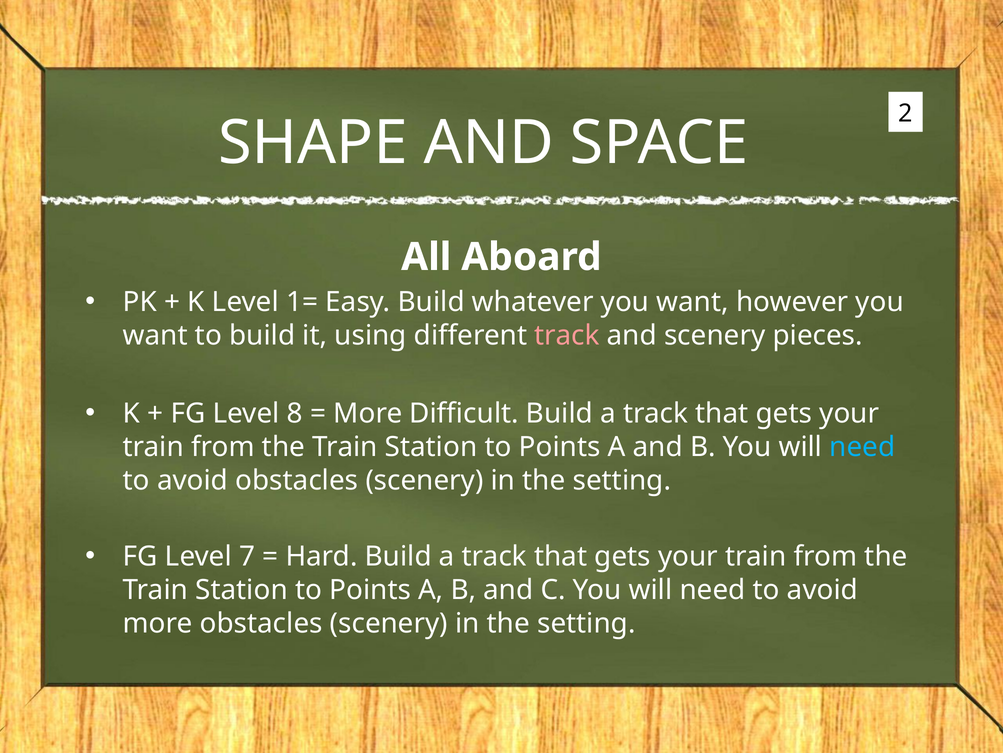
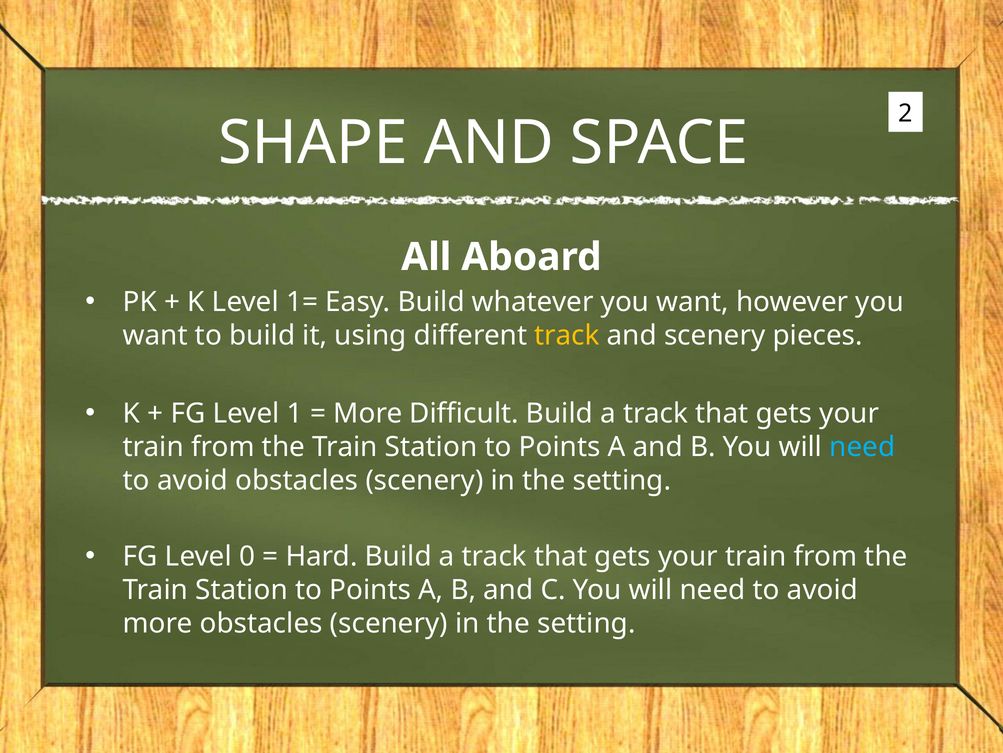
track at (567, 335) colour: pink -> yellow
8: 8 -> 1
7: 7 -> 0
